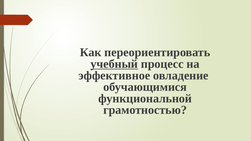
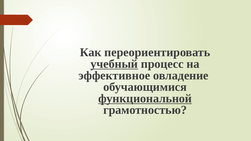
функциональной underline: none -> present
